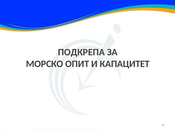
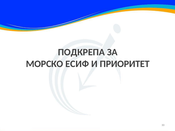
ОПИТ: ОПИТ -> ЕСИФ
КАПАЦИТЕТ: КАПАЦИТЕТ -> ПРИОРИТЕТ
